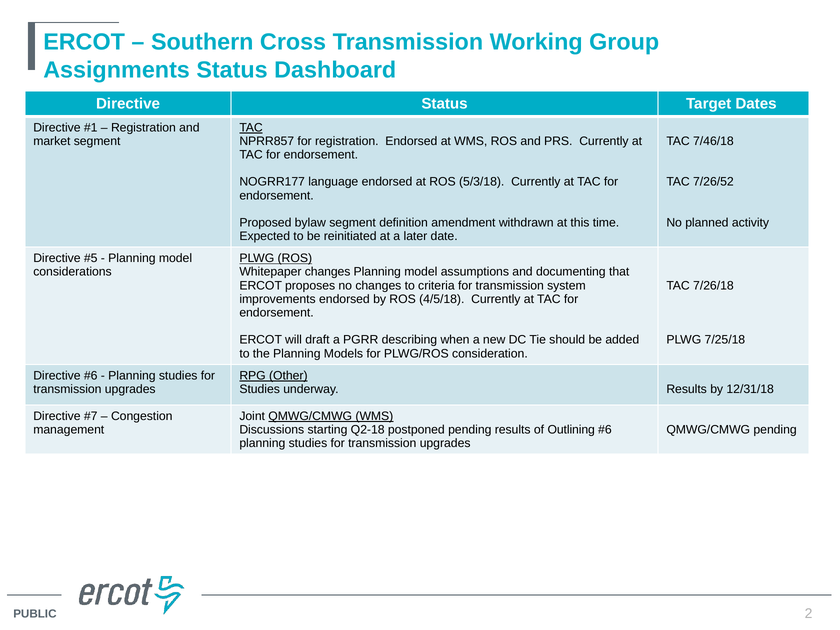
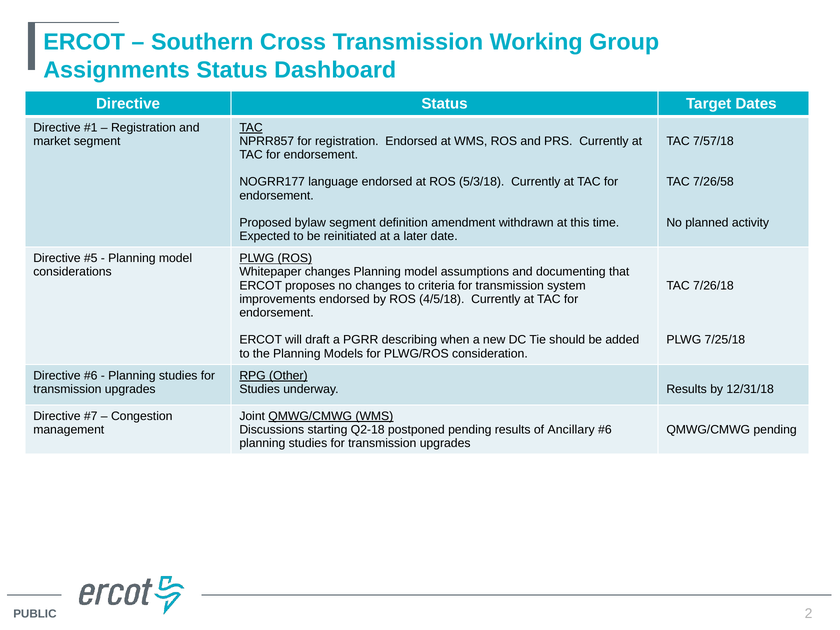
7/46/18: 7/46/18 -> 7/57/18
7/26/52: 7/26/52 -> 7/26/58
Outlining: Outlining -> Ancillary
